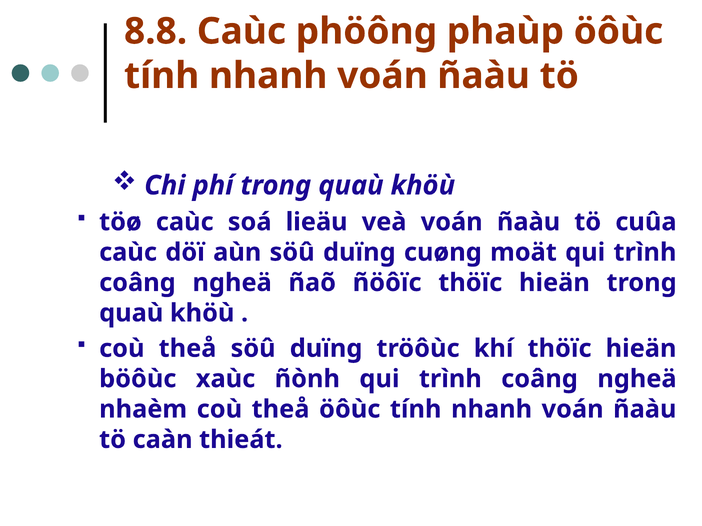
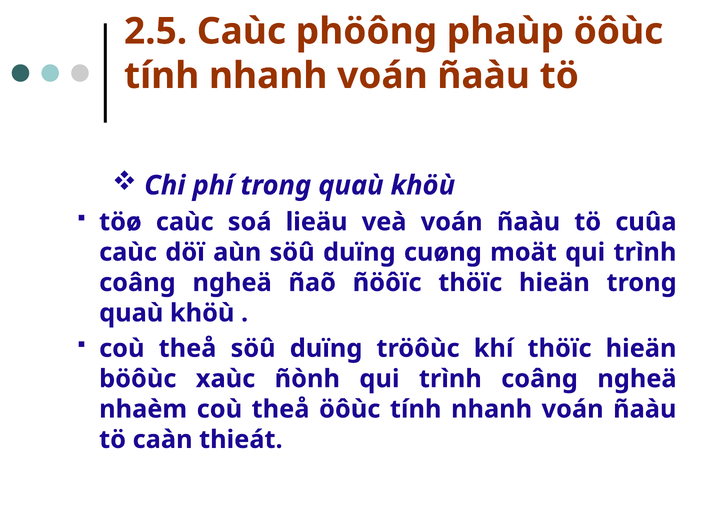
8.8: 8.8 -> 2.5
